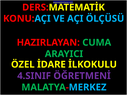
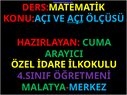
AÇI underline: none -> present
